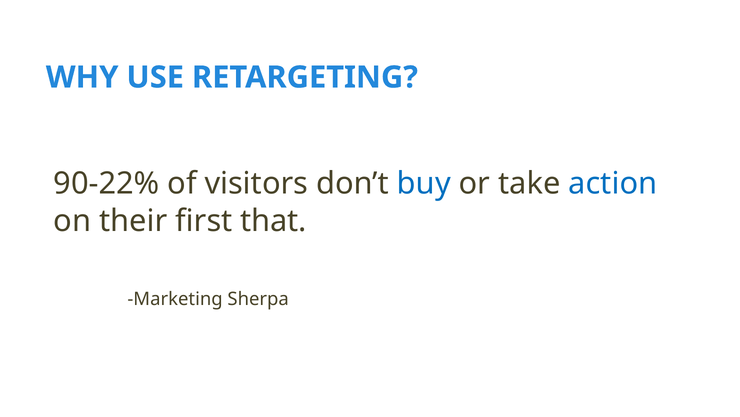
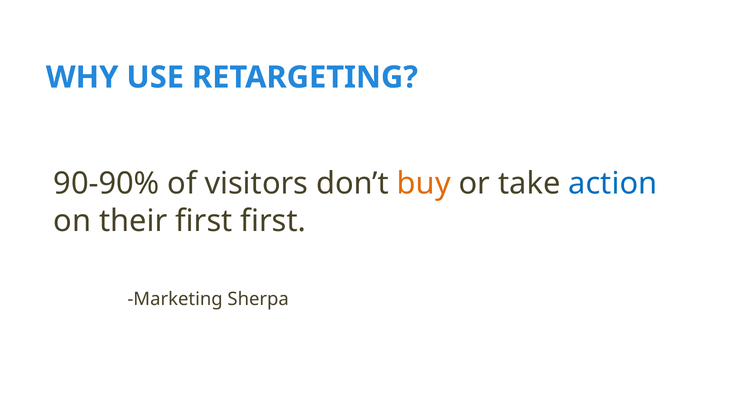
90-22%: 90-22% -> 90-90%
buy colour: blue -> orange
first that: that -> first
